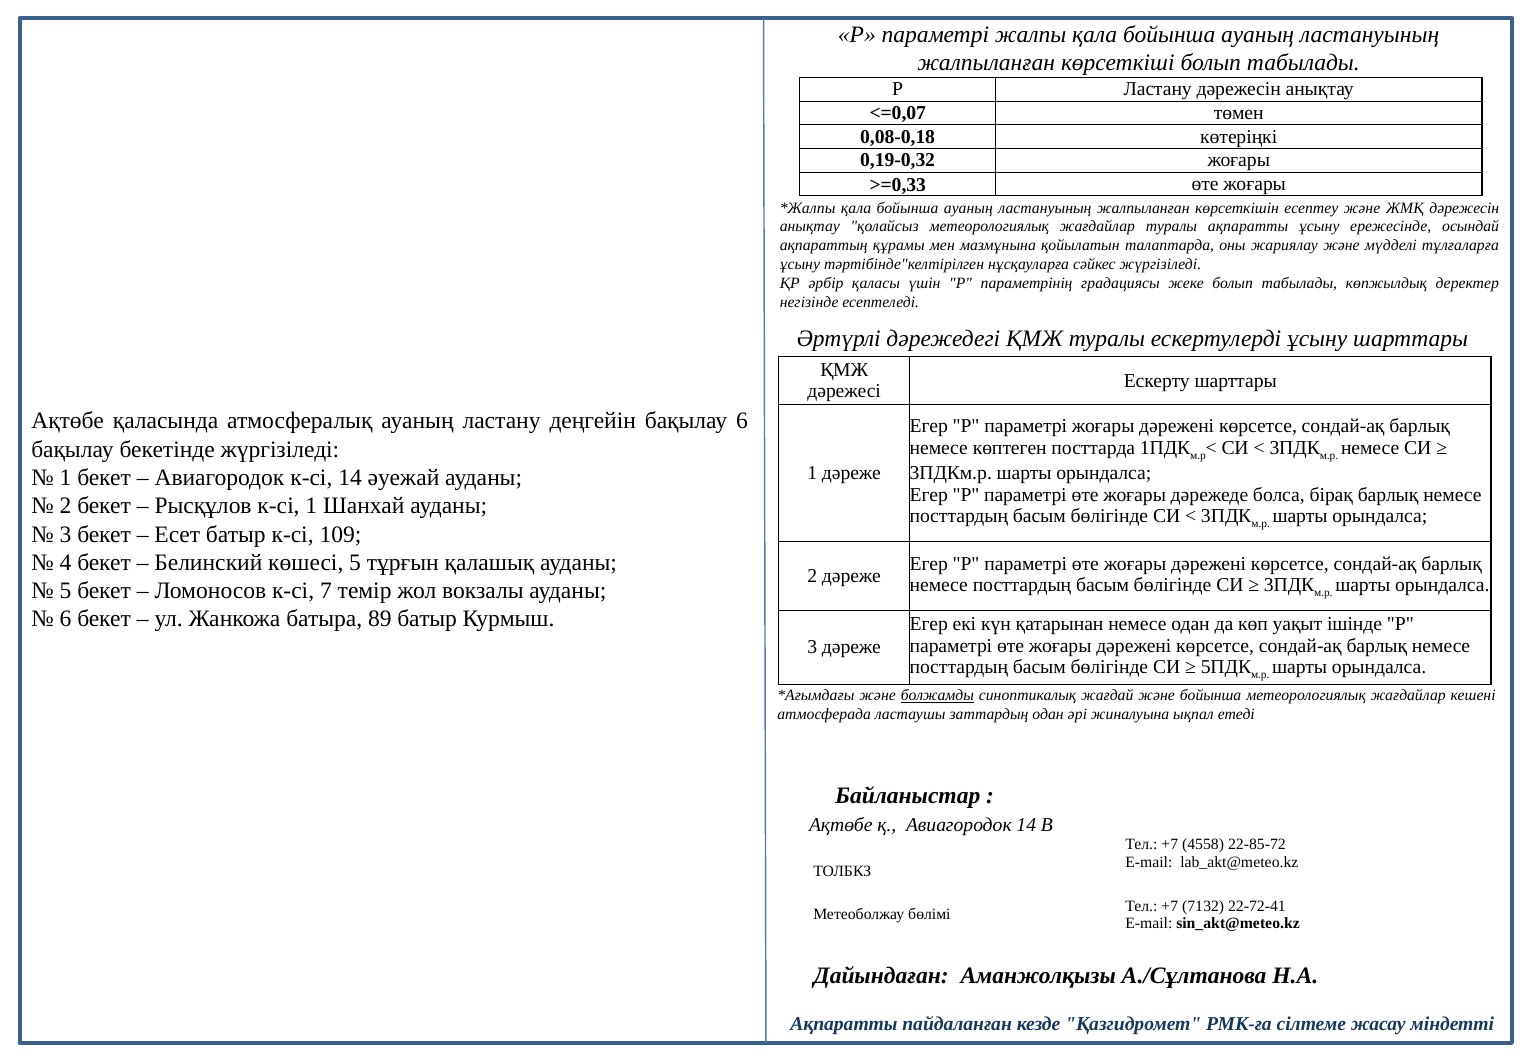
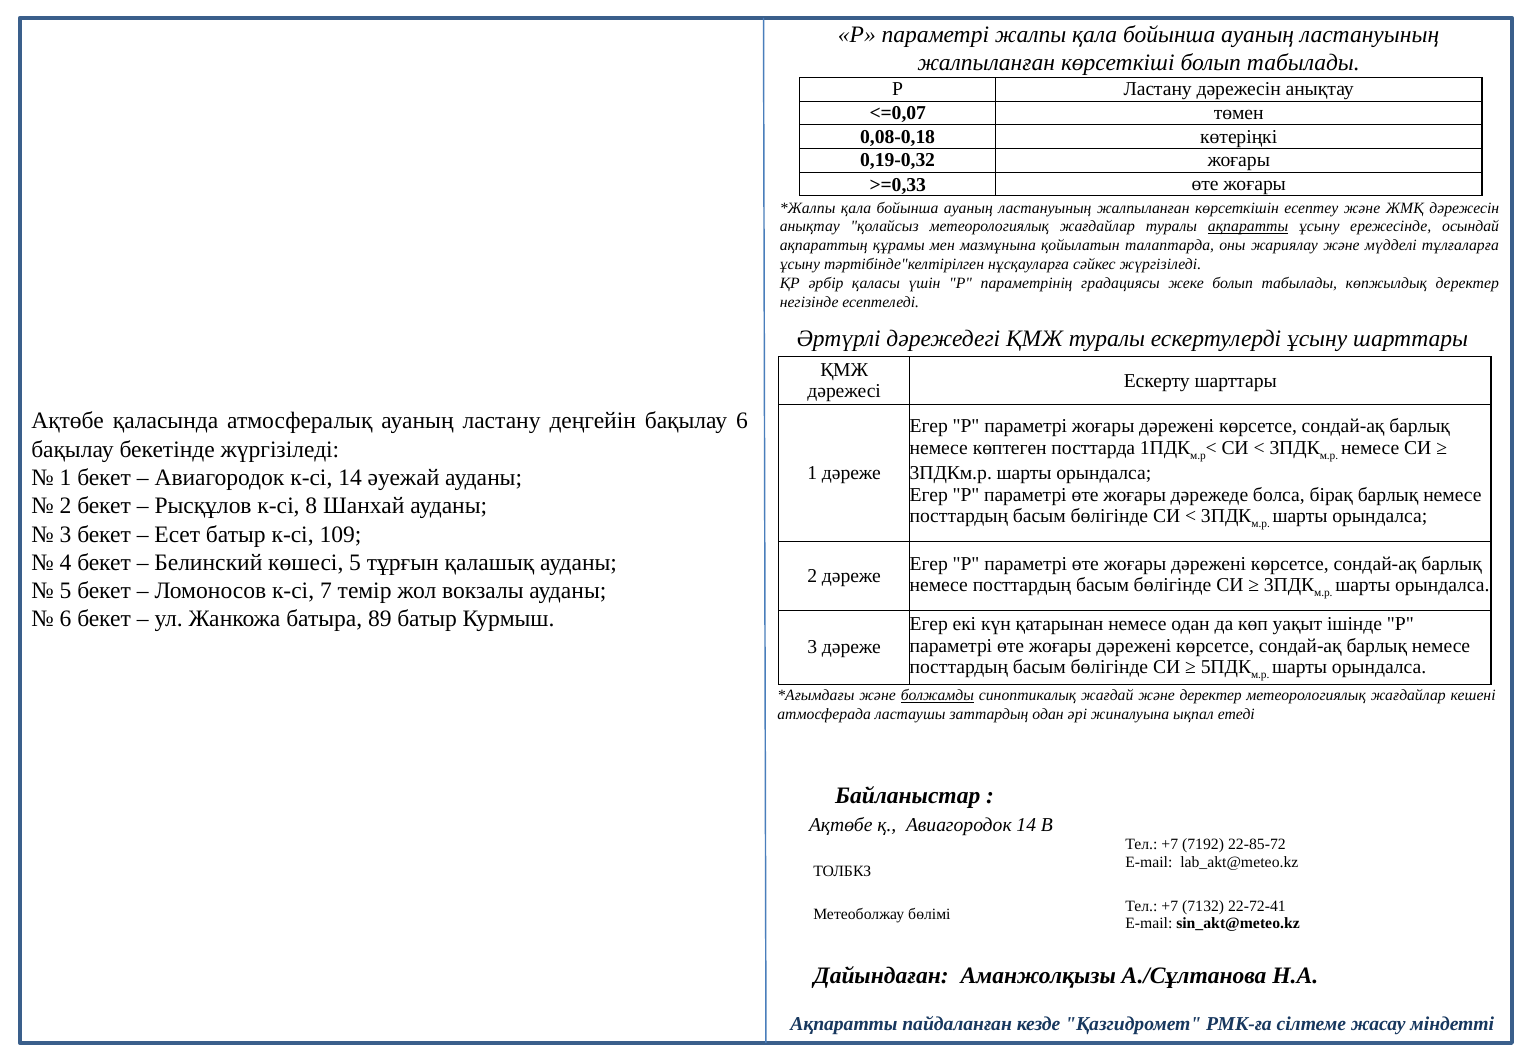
ақпаратты at (1248, 227) underline: none -> present
к-сі 1: 1 -> 8
және бойынша: бойынша -> деректер
4558: 4558 -> 7192
